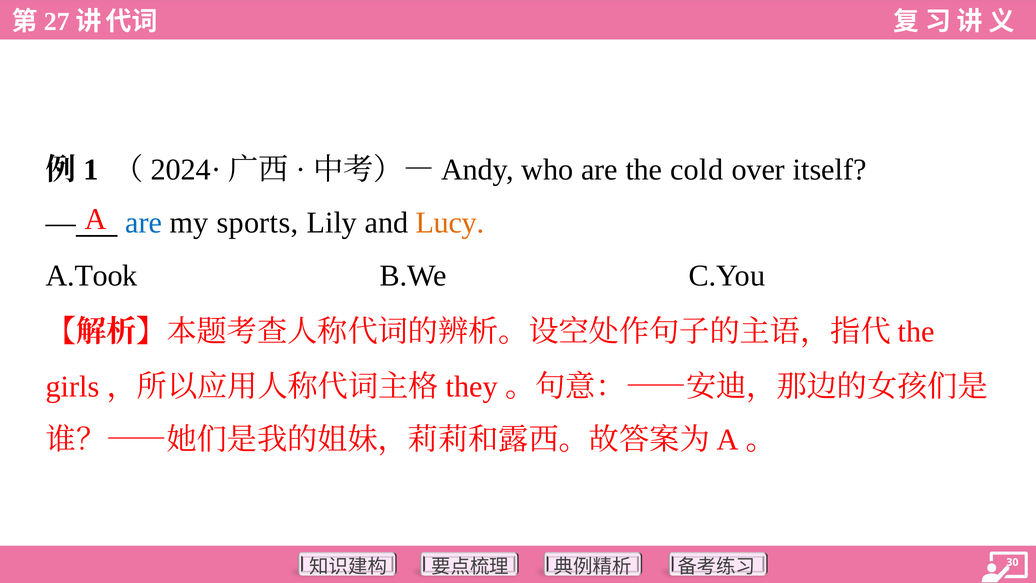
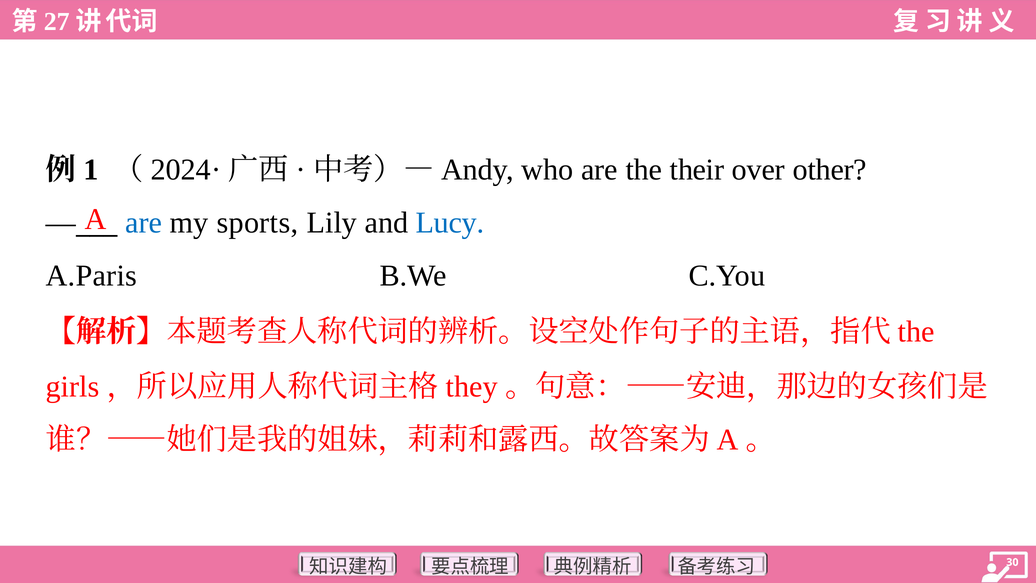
cold: cold -> their
itself: itself -> other
Lucy colour: orange -> blue
A.Took: A.Took -> A.Paris
